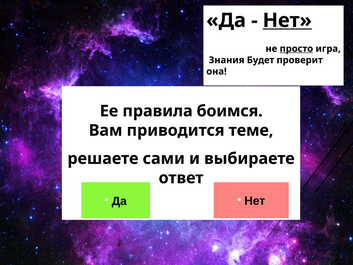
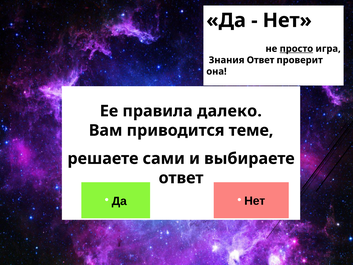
Нет at (287, 20) underline: present -> none
Знания Будет: Будет -> Ответ
боимся: боимся -> далеко
